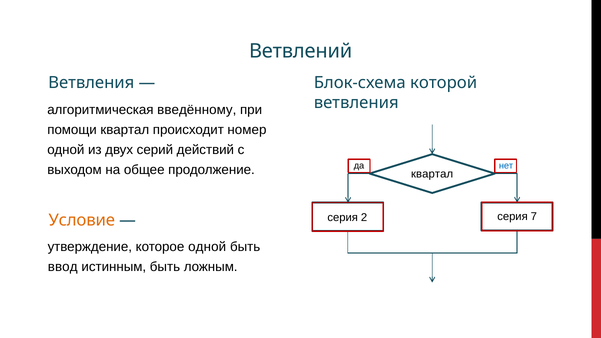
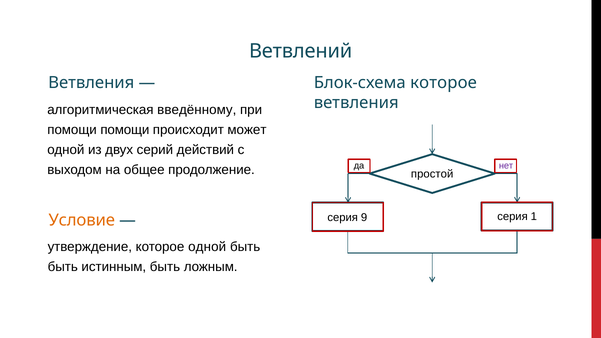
Блок-схема которой: которой -> которое
помощи квартал: квартал -> помощи
номер: номер -> может
нет colour: blue -> purple
квартал at (432, 174): квартал -> простой
2: 2 -> 9
7: 7 -> 1
ввод at (63, 267): ввод -> быть
